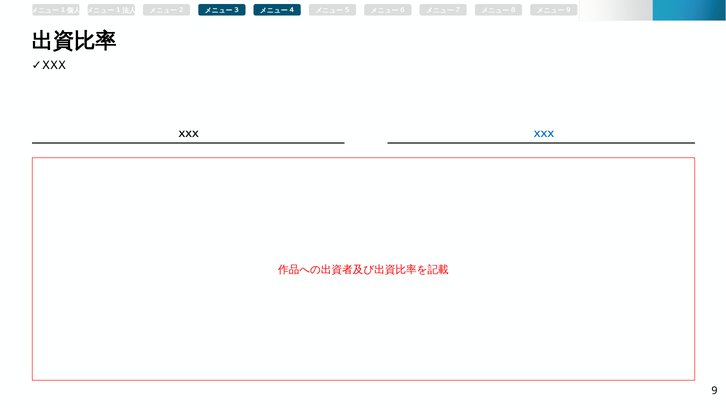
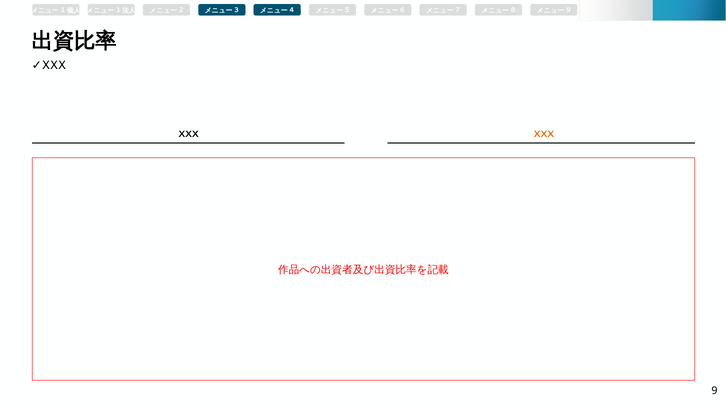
XXX at (544, 135) colour: blue -> orange
